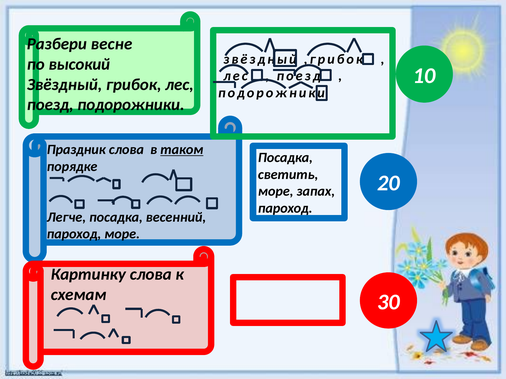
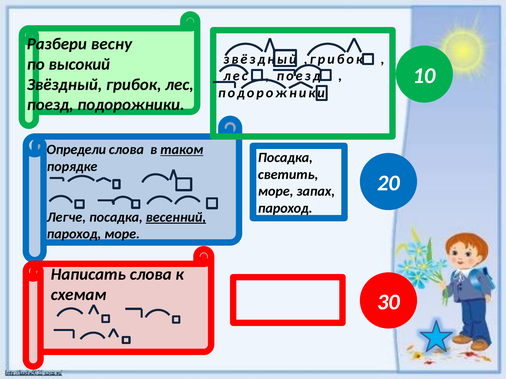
весне: весне -> весну
Праздник: Праздник -> Определи
весенний underline: none -> present
Картинку: Картинку -> Написать
